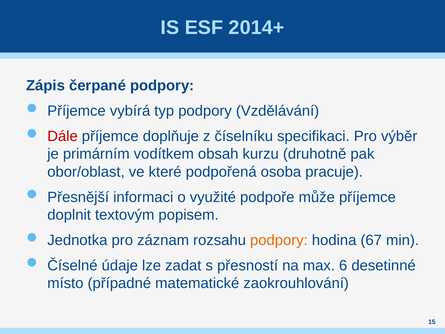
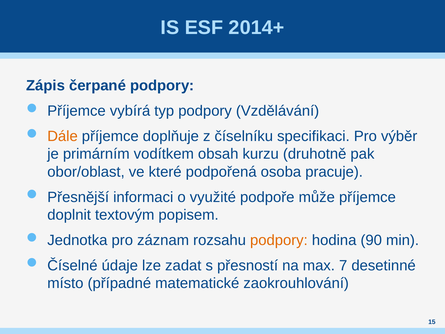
Dále colour: red -> orange
67: 67 -> 90
6: 6 -> 7
